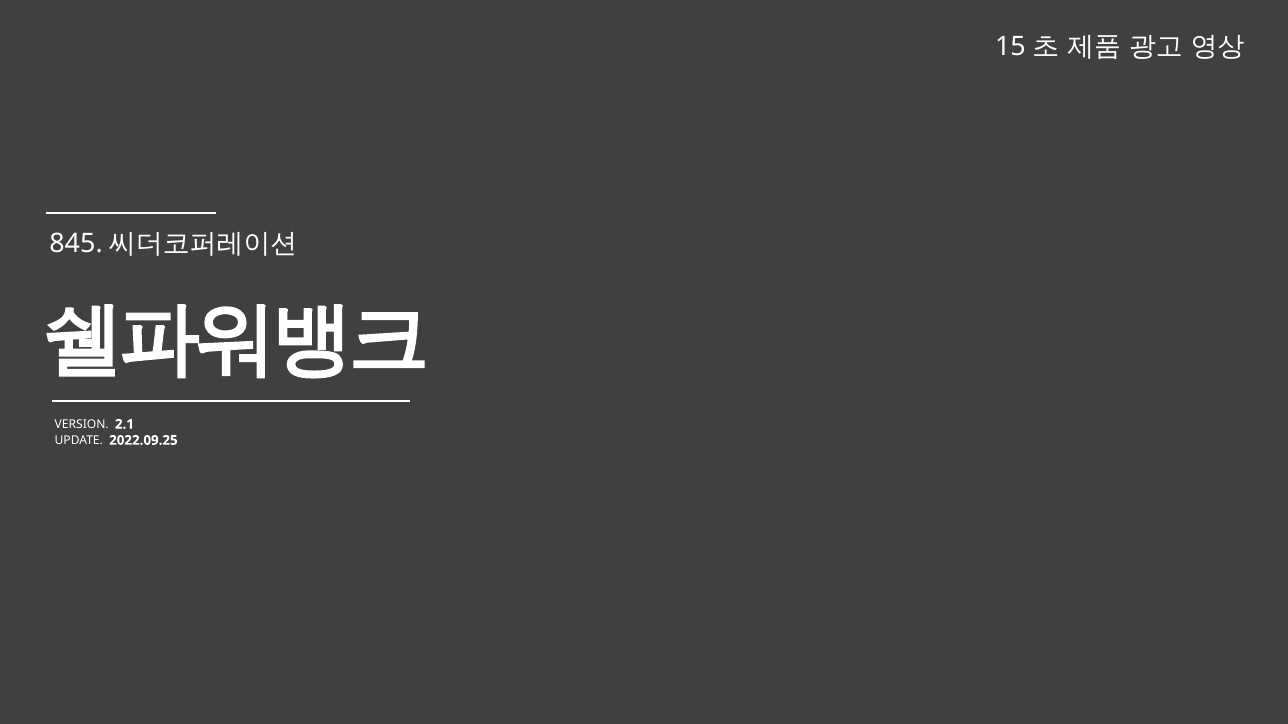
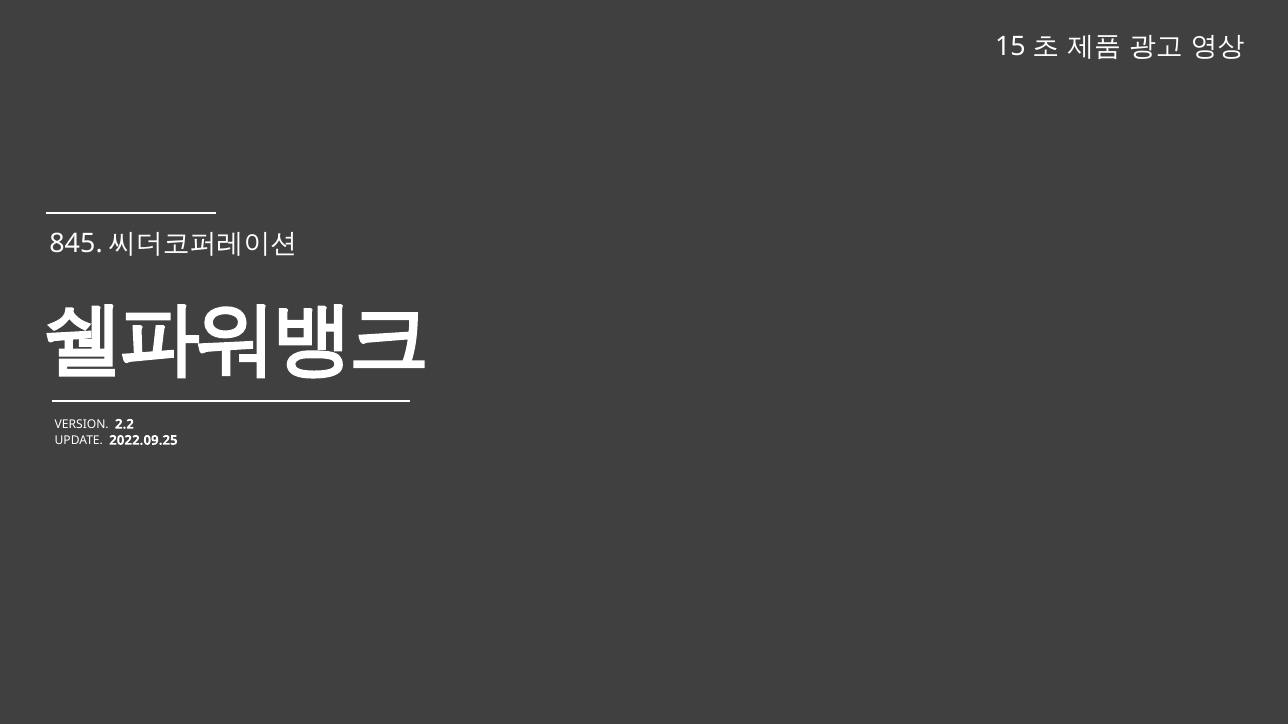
2.1: 2.1 -> 2.2
